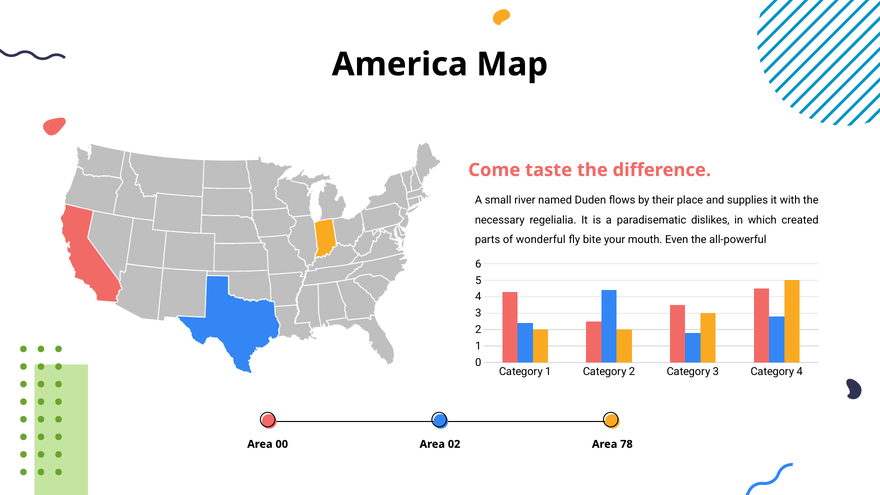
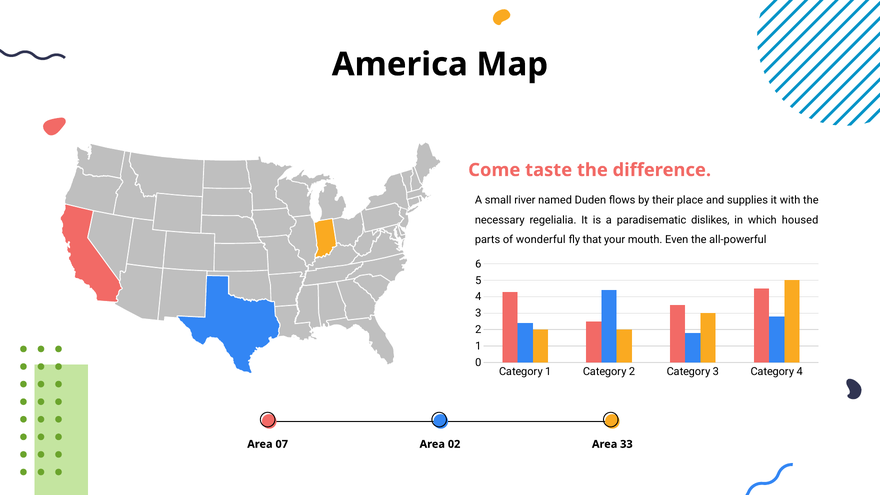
created: created -> housed
bite: bite -> that
00: 00 -> 07
78: 78 -> 33
